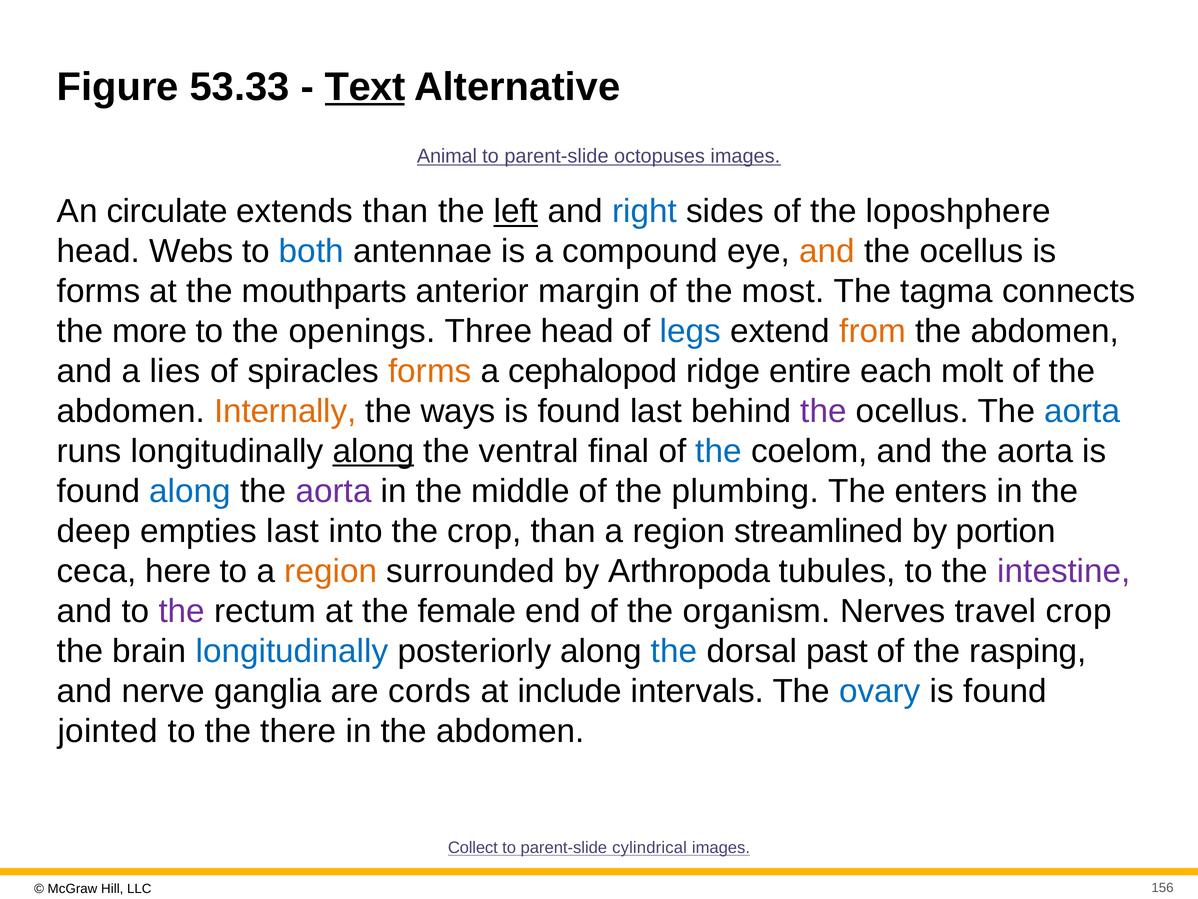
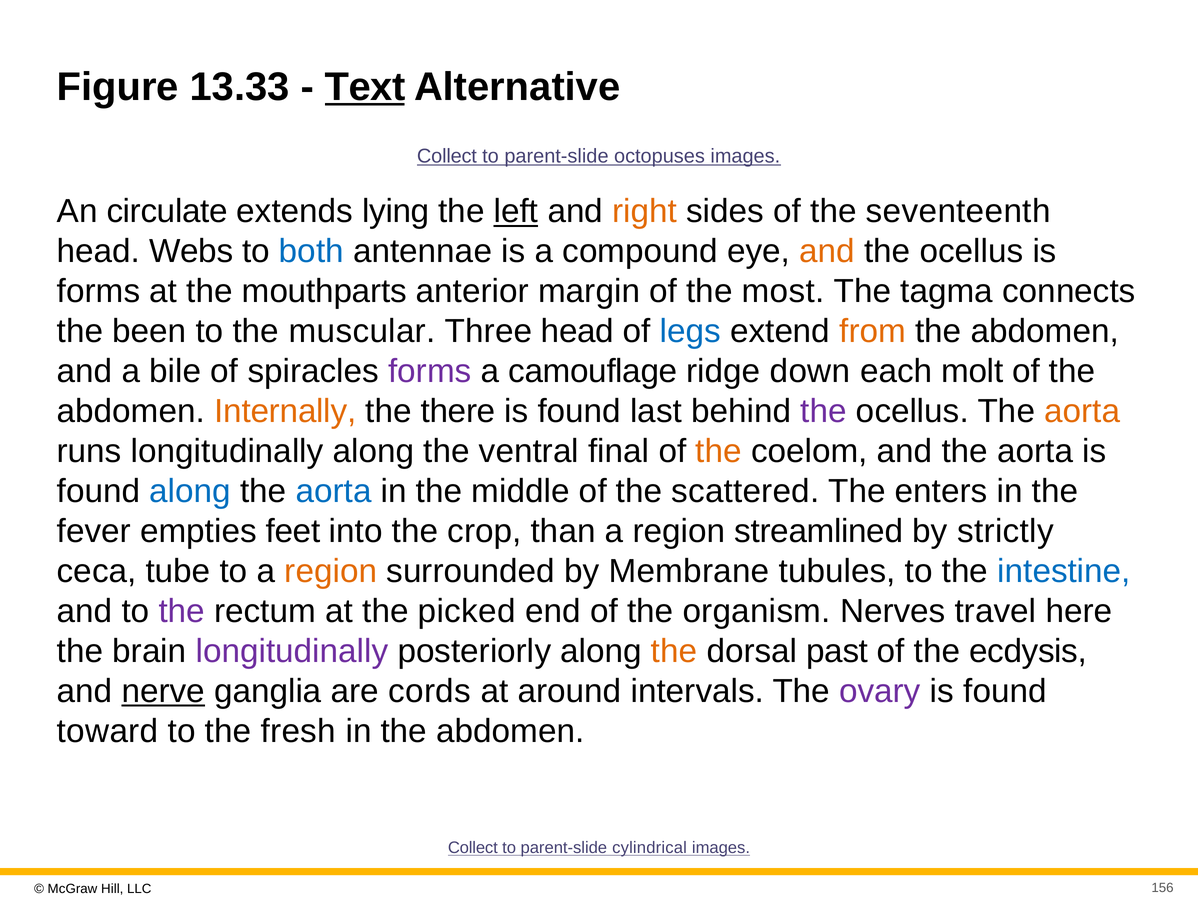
53.33: 53.33 -> 13.33
Animal at (447, 156): Animal -> Collect
extends than: than -> lying
right colour: blue -> orange
loposhphere: loposhphere -> seventeenth
more: more -> been
openings: openings -> muscular
lies: lies -> bile
forms at (430, 371) colour: orange -> purple
cephalopod: cephalopod -> camouflage
entire: entire -> down
ways: ways -> there
aorta at (1082, 411) colour: blue -> orange
along at (373, 451) underline: present -> none
the at (719, 451) colour: blue -> orange
aorta at (334, 491) colour: purple -> blue
plumbing: plumbing -> scattered
deep: deep -> fever
empties last: last -> feet
portion: portion -> strictly
here: here -> tube
Arthropoda: Arthropoda -> Membrane
intestine colour: purple -> blue
female: female -> picked
travel crop: crop -> here
longitudinally at (292, 651) colour: blue -> purple
the at (674, 651) colour: blue -> orange
rasping: rasping -> ecdysis
nerve underline: none -> present
include: include -> around
ovary colour: blue -> purple
jointed: jointed -> toward
there: there -> fresh
